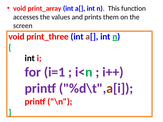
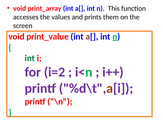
print_three: print_three -> print_value
int at (30, 58) colour: black -> green
i=1: i=1 -> i=2
